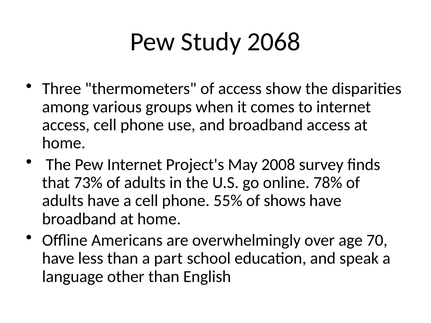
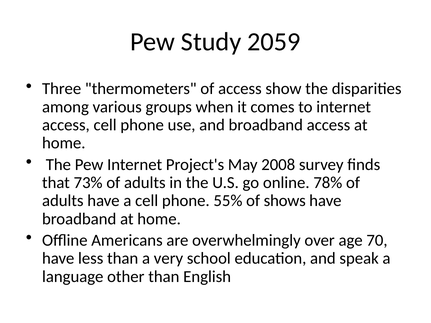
2068: 2068 -> 2059
part: part -> very
